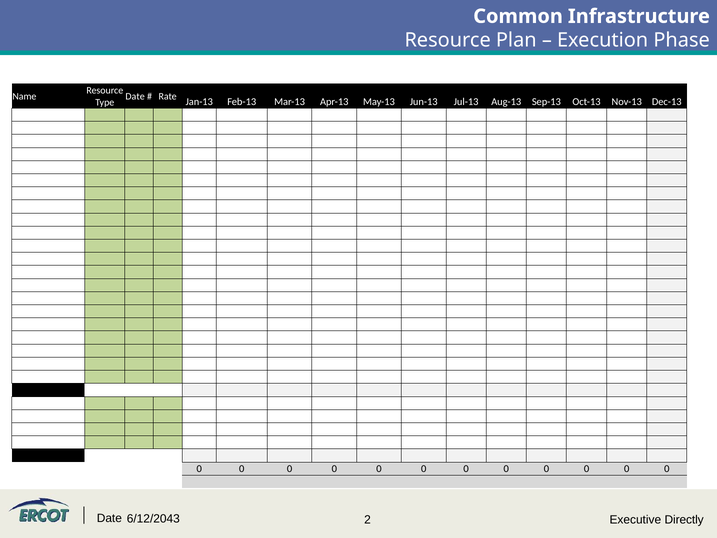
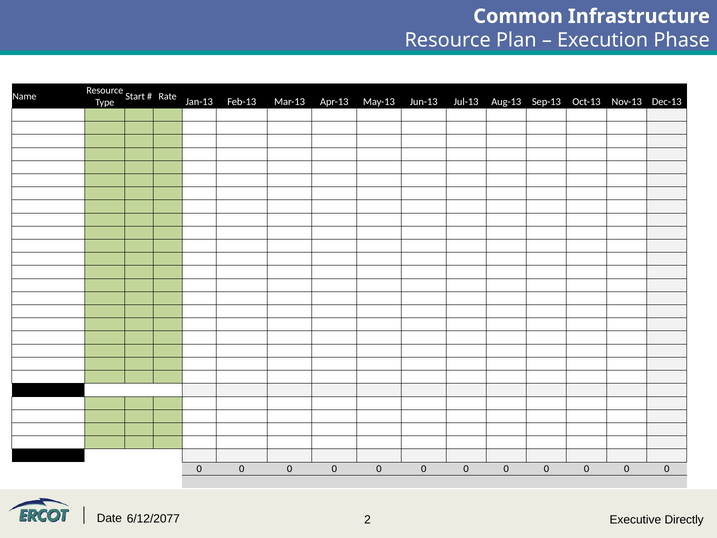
Date at (135, 96): Date -> Start
6/12/2043: 6/12/2043 -> 6/12/2077
